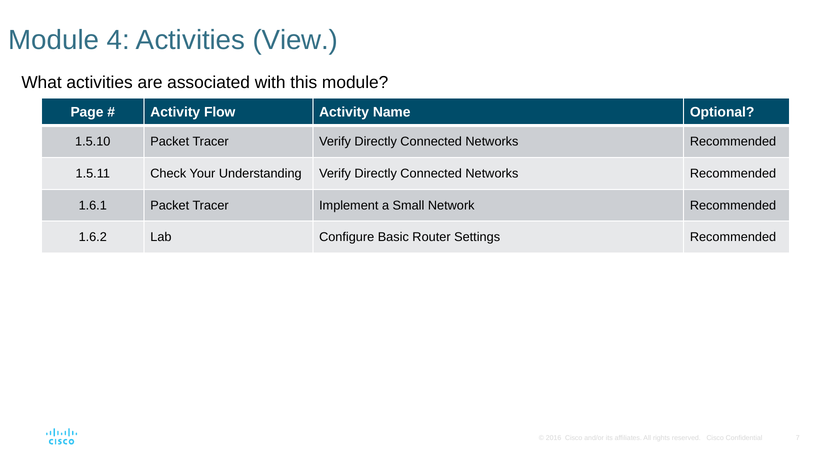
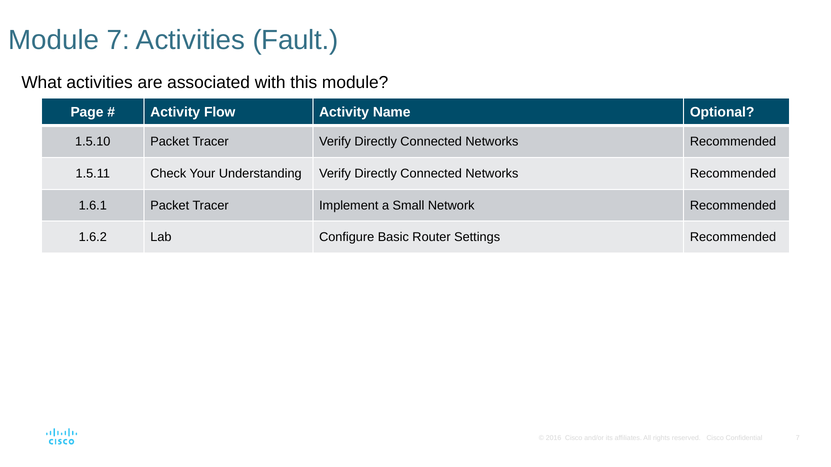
Module 4: 4 -> 7
View: View -> Fault
